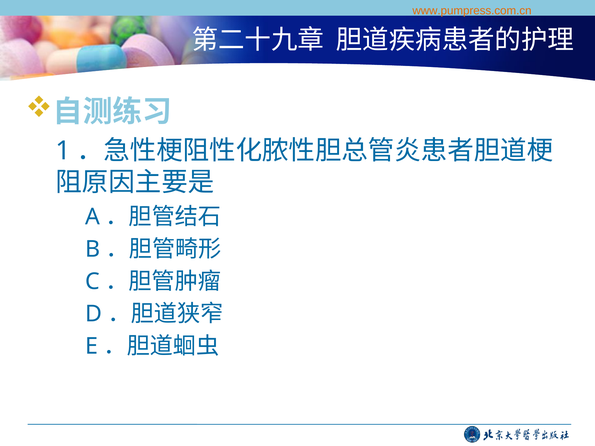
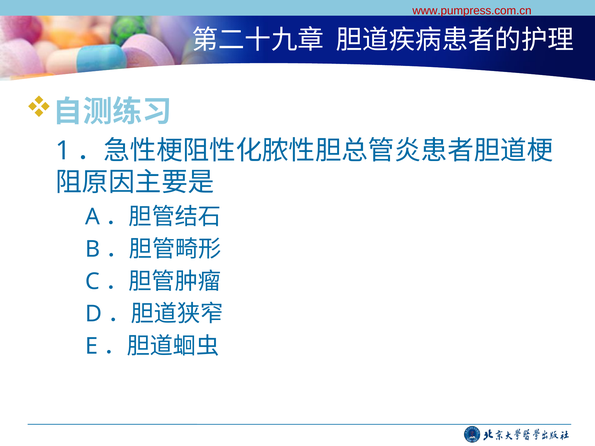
www.pumpress.com.cn colour: orange -> red
